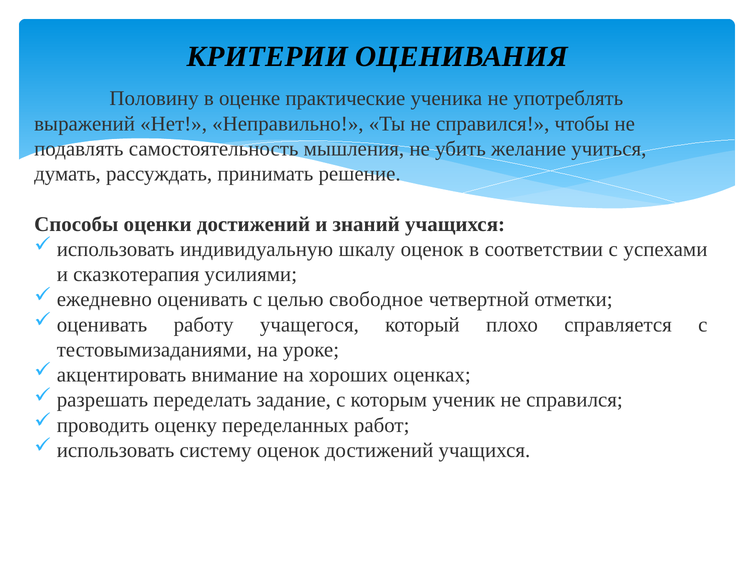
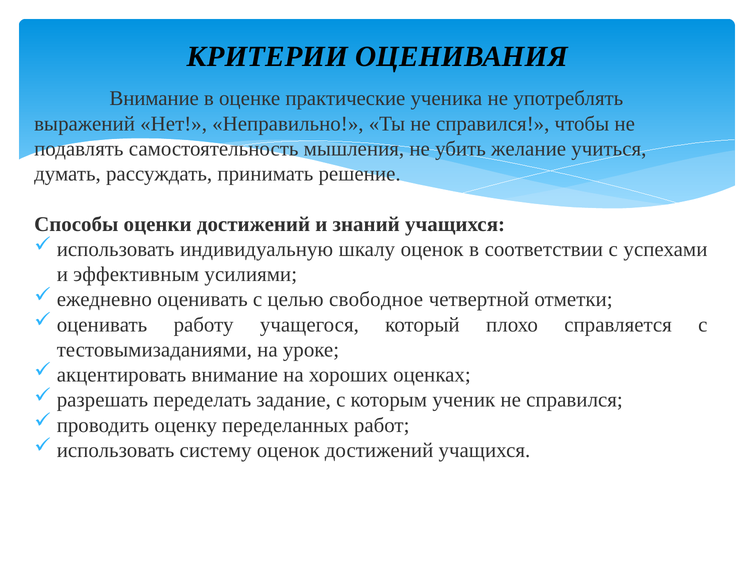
Половину at (154, 99): Половину -> Внимание
сказкотерапия: сказкотерапия -> эффективным
